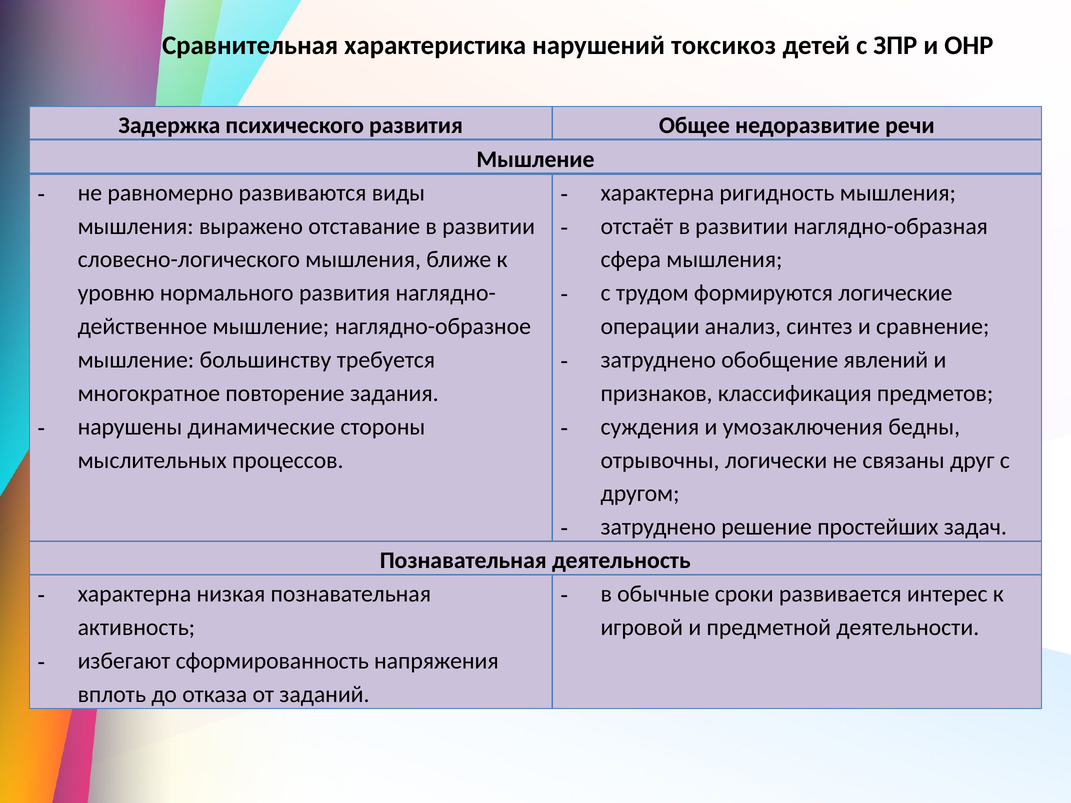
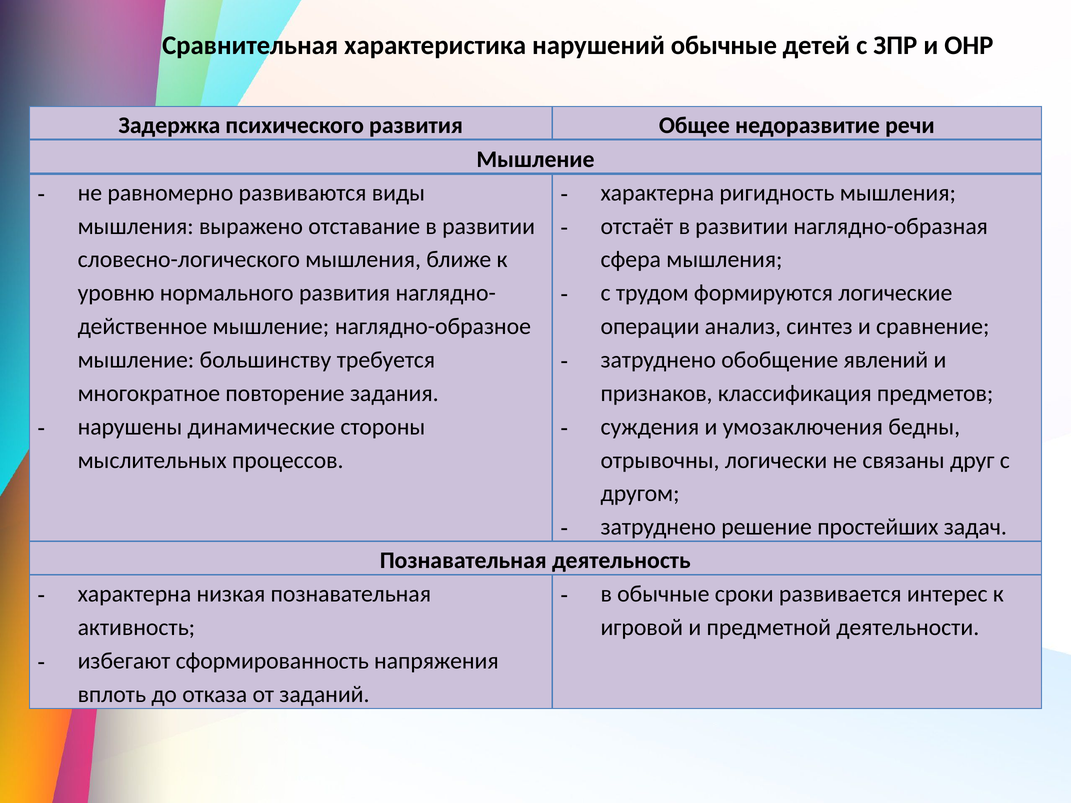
нарушений токсикоз: токсикоз -> обычные
